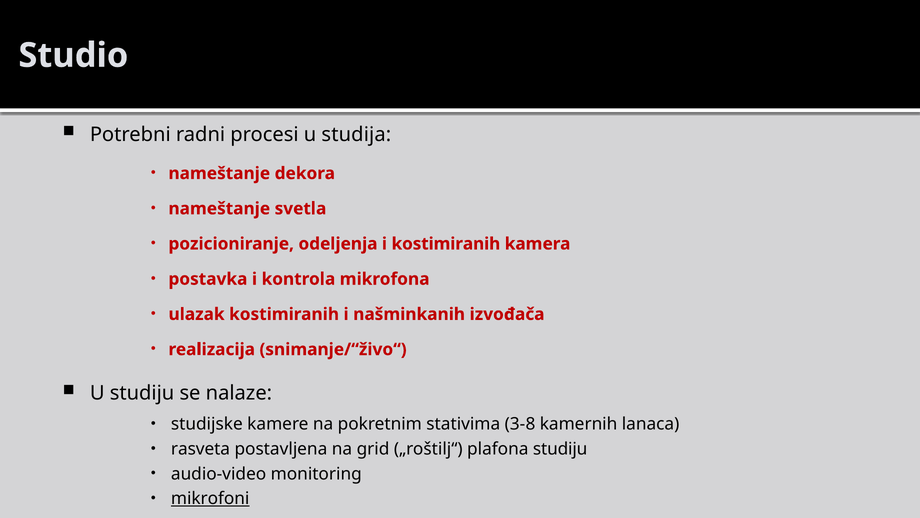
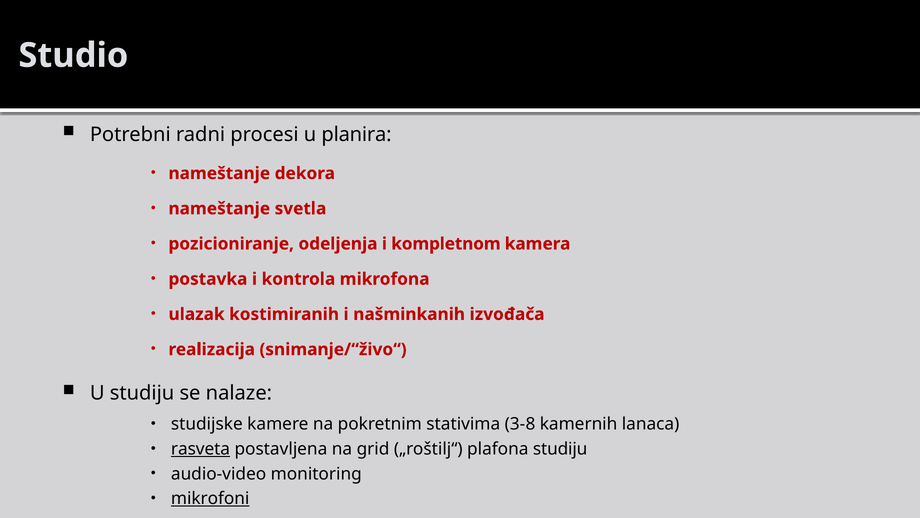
studija: studija -> planira
i kostimiranih: kostimiranih -> kompletnom
rasveta underline: none -> present
